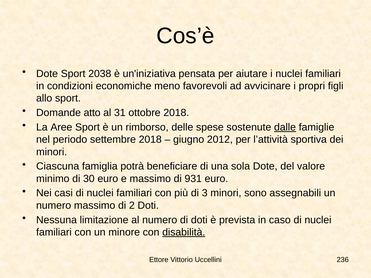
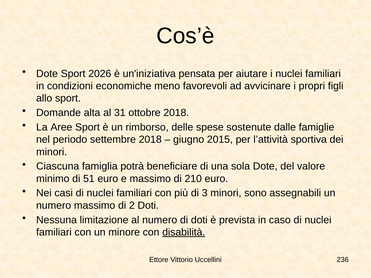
2038: 2038 -> 2026
atto: atto -> alta
dalle underline: present -> none
2012: 2012 -> 2015
30: 30 -> 51
931: 931 -> 210
